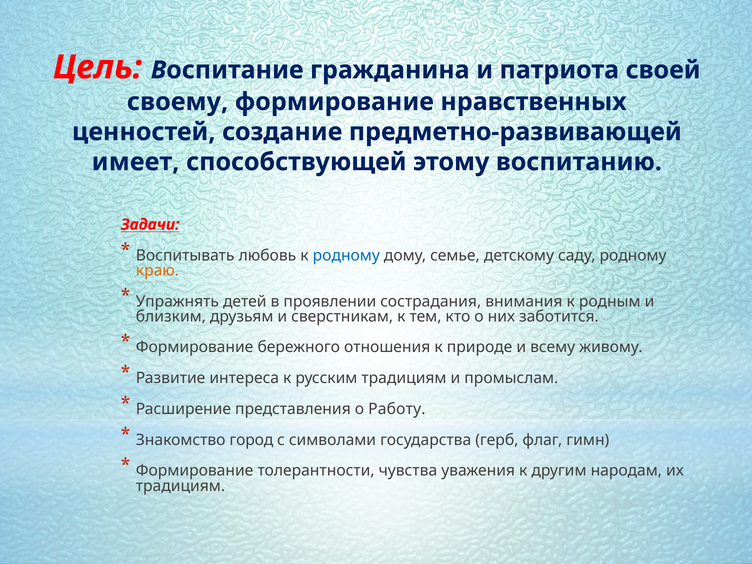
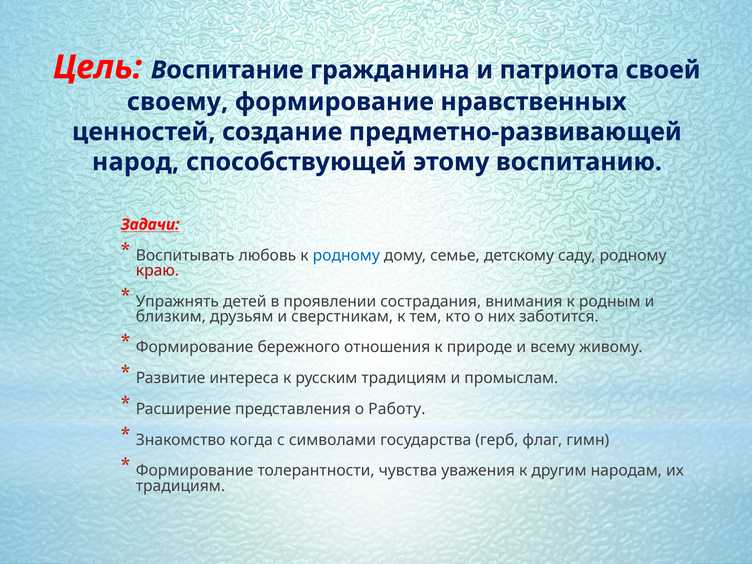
имеет: имеет -> народ
краю colour: orange -> red
город: город -> когда
